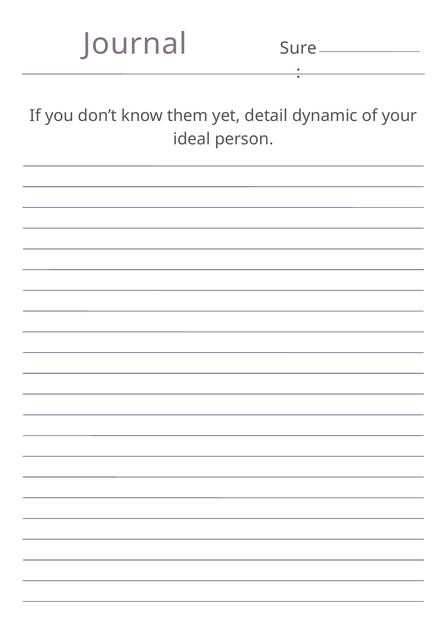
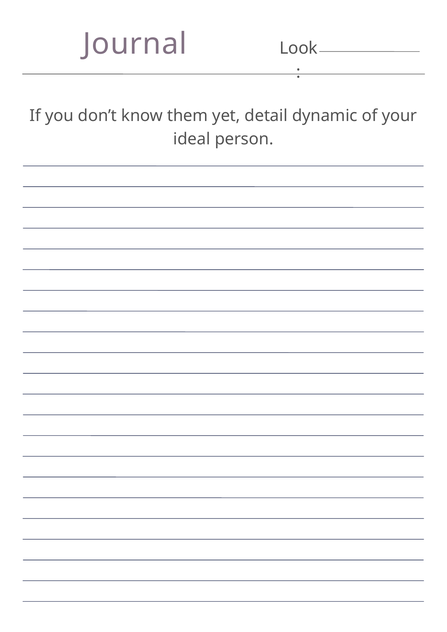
Sure: Sure -> Look
